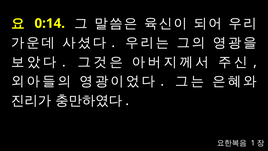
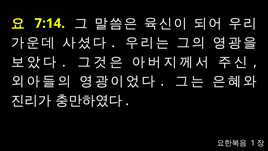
0:14: 0:14 -> 7:14
